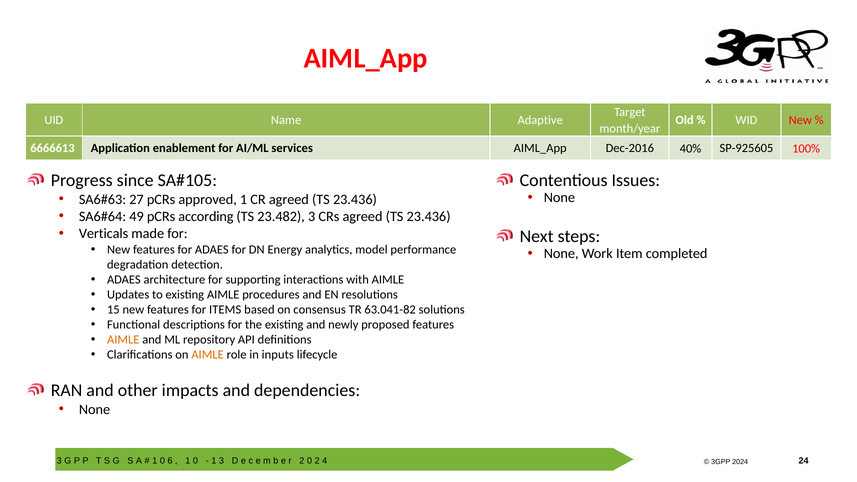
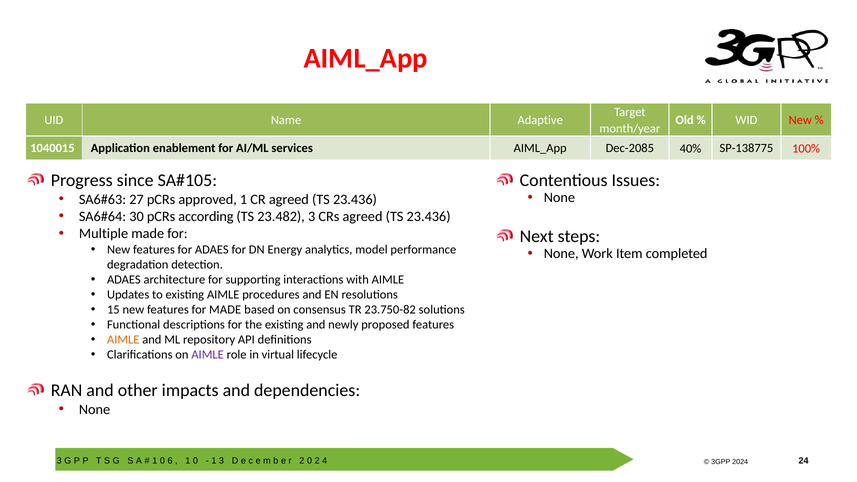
6666613: 6666613 -> 1040015
Dec-2016: Dec-2016 -> Dec-2085
SP-925605: SP-925605 -> SP-138775
49: 49 -> 30
Verticals: Verticals -> Multiple
for ITEMS: ITEMS -> MADE
63.041-82: 63.041-82 -> 23.750-82
AIMLE at (208, 355) colour: orange -> purple
inputs: inputs -> virtual
